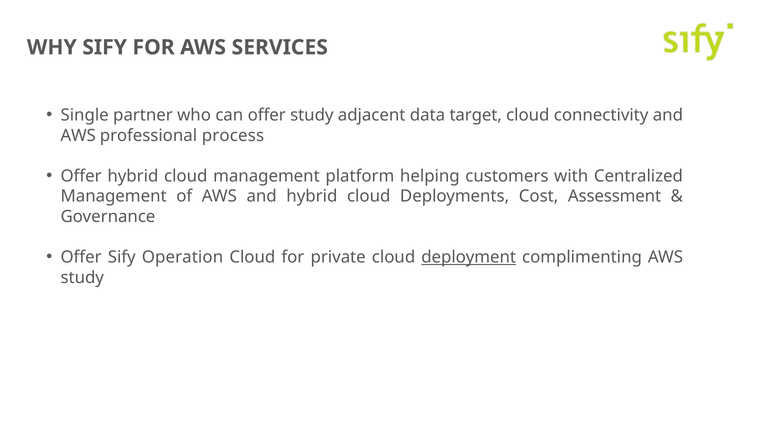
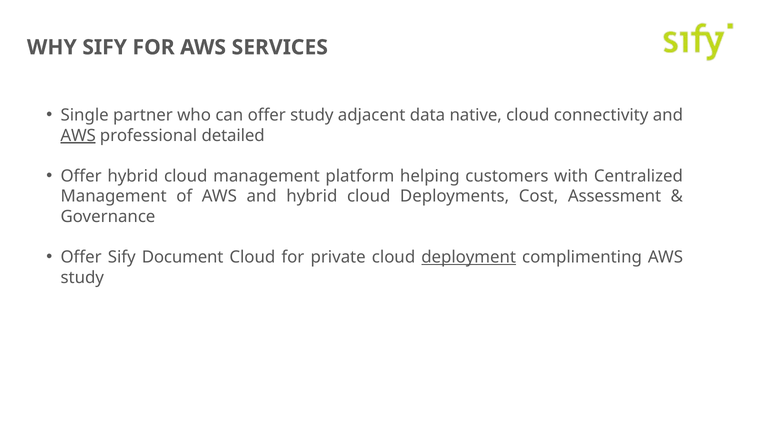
target: target -> native
AWS at (78, 135) underline: none -> present
process: process -> detailed
Operation: Operation -> Document
